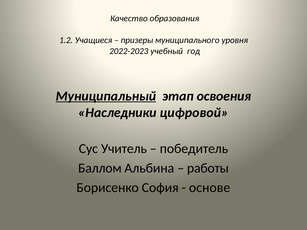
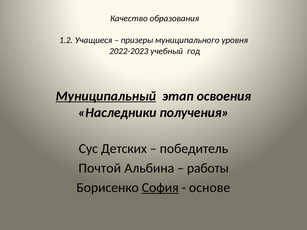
цифровой: цифровой -> получения
Учитель: Учитель -> Детских
Баллом: Баллом -> Почтой
София underline: none -> present
